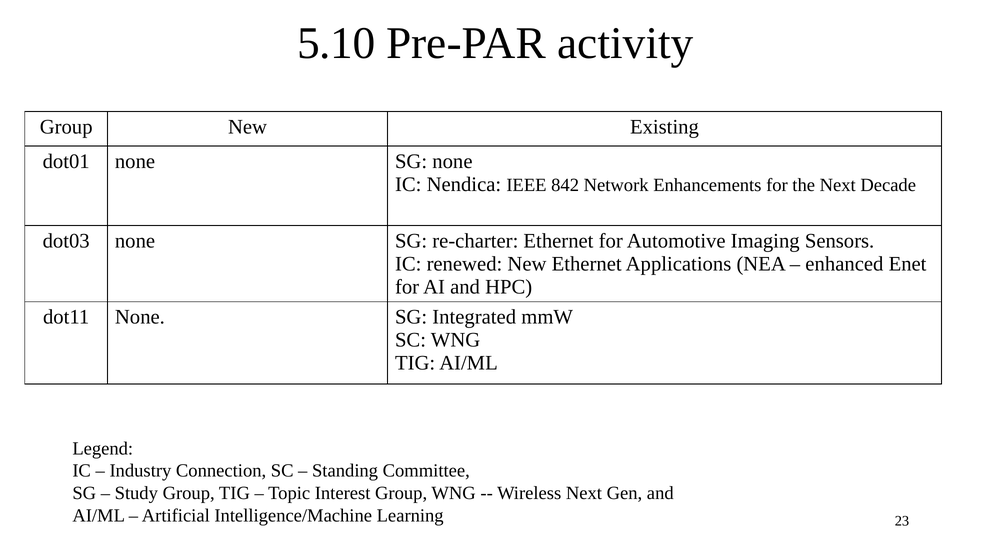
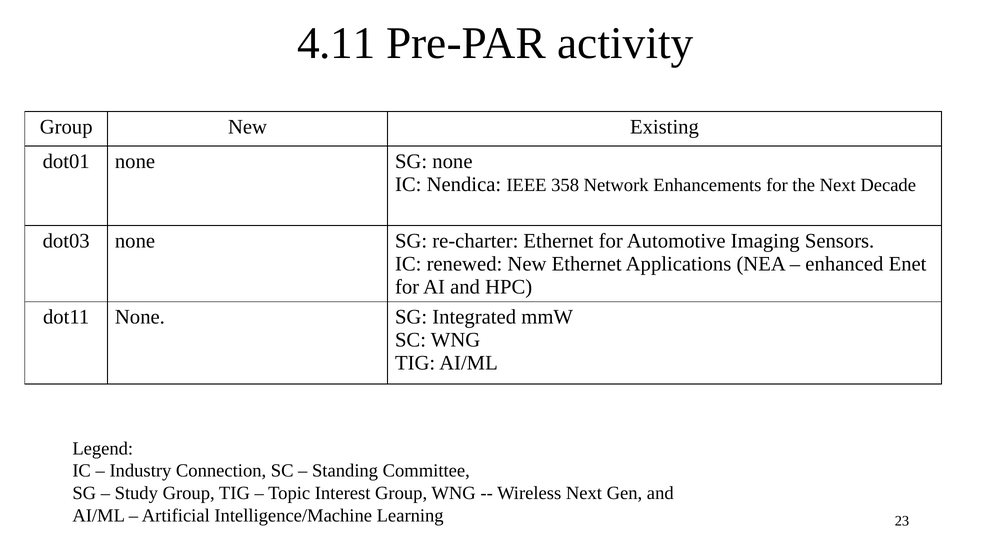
5.10: 5.10 -> 4.11
842: 842 -> 358
